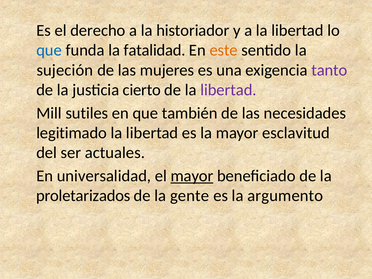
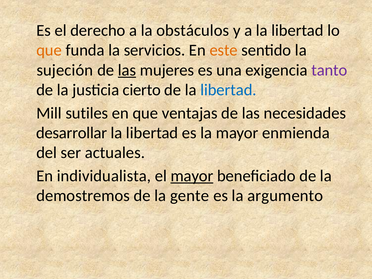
historiador: historiador -> obstáculos
que at (49, 50) colour: blue -> orange
fatalidad: fatalidad -> servicios
las at (127, 70) underline: none -> present
libertad at (228, 90) colour: purple -> blue
también: también -> ventajas
legitimado: legitimado -> desarrollar
esclavitud: esclavitud -> enmienda
universalidad: universalidad -> individualista
proletarizados: proletarizados -> demostremos
